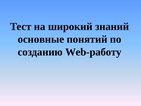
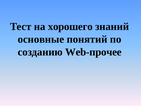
широкий: широкий -> хорошего
Web-работу: Web-работу -> Web-прочее
